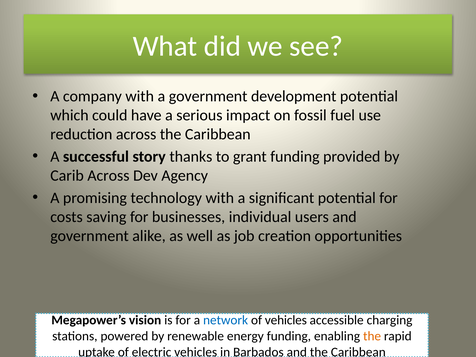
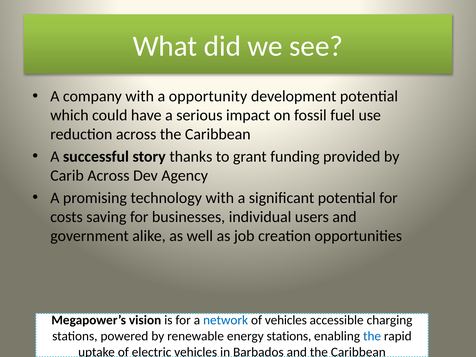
a government: government -> opportunity
energy funding: funding -> stations
the at (372, 336) colour: orange -> blue
